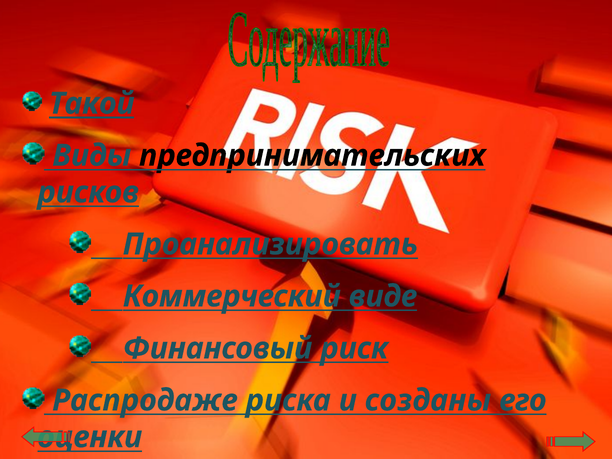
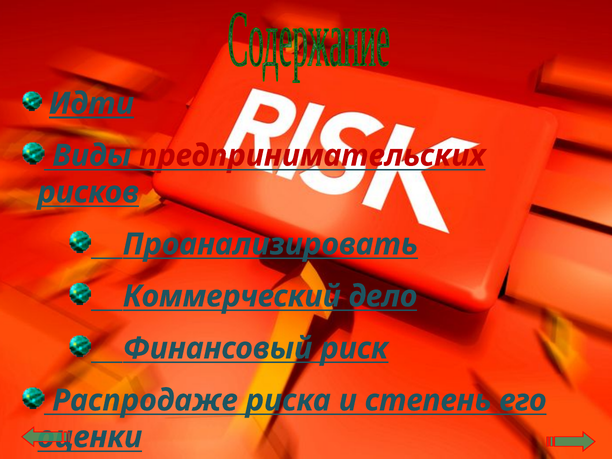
Такой: Такой -> Идти
предпринимательских colour: black -> red
виде: виде -> дело
созданы: созданы -> степень
